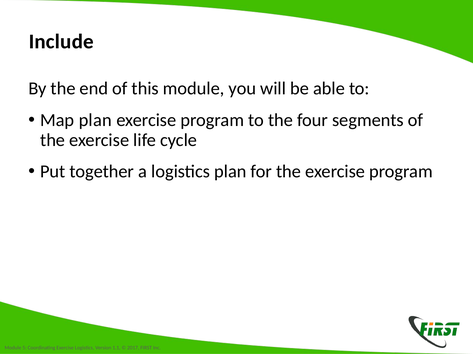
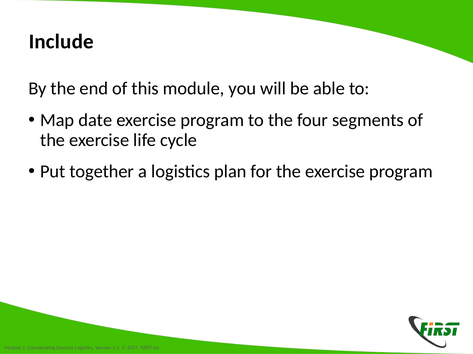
Map plan: plan -> date
